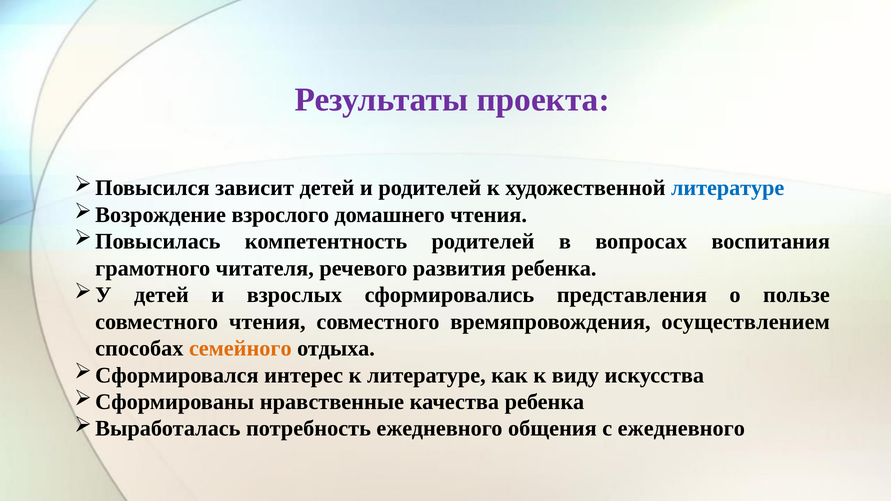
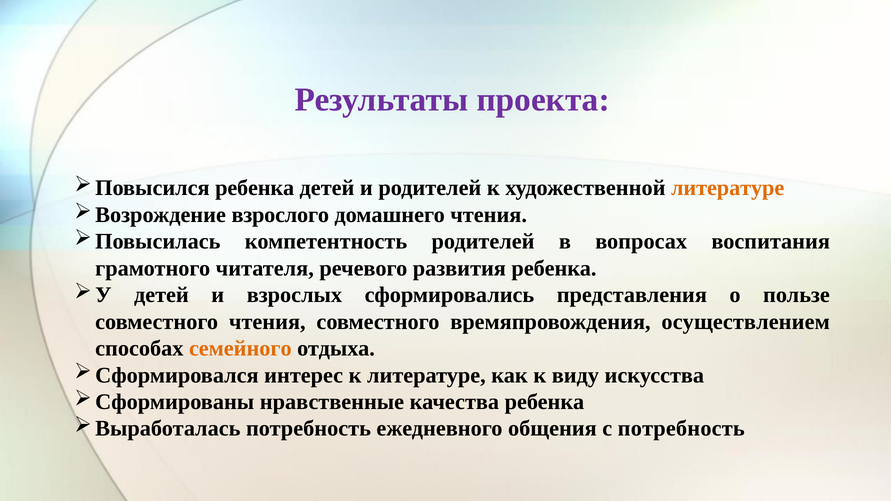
зависит at (255, 188): зависит -> ребенка
литературе at (728, 188) colour: blue -> orange
с ежедневного: ежедневного -> потребность
